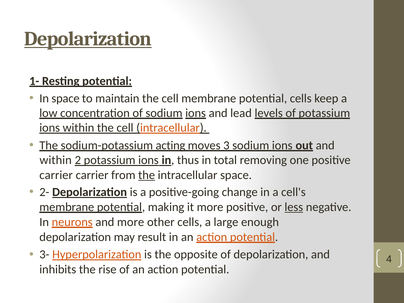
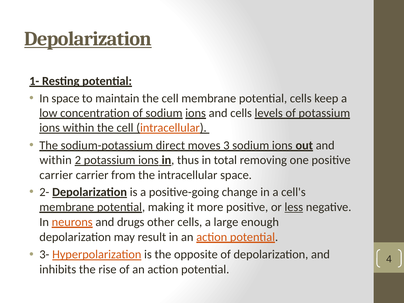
and lead: lead -> cells
acting: acting -> direct
the at (147, 175) underline: present -> none
and more: more -> drugs
